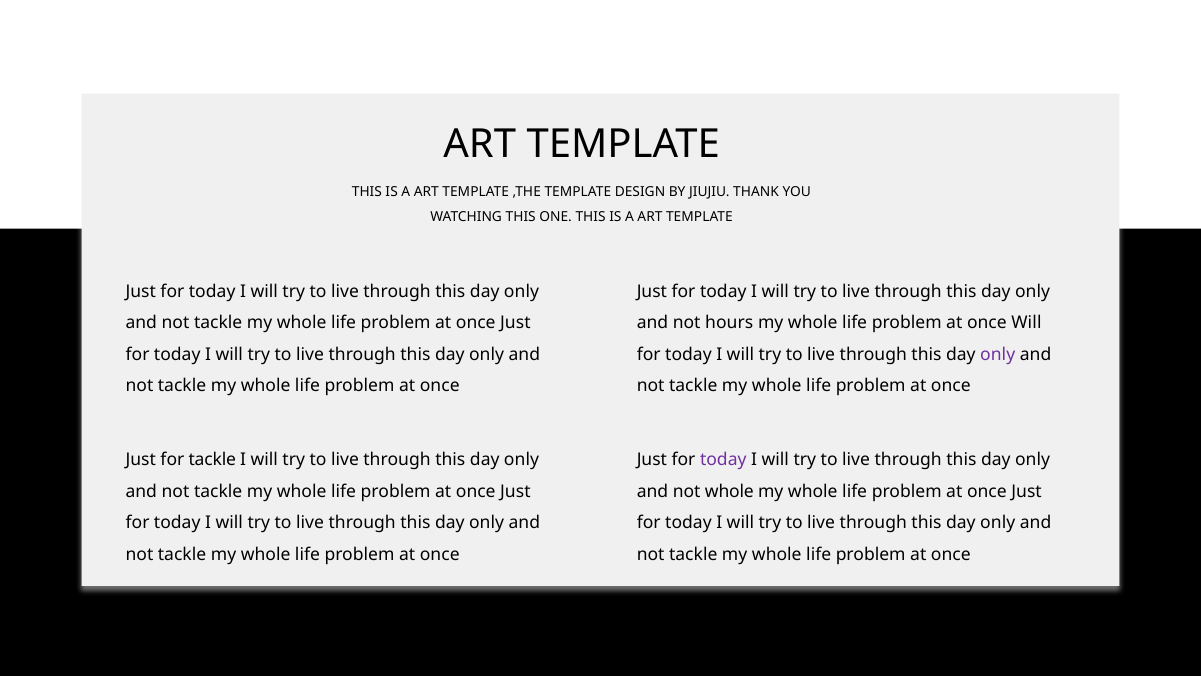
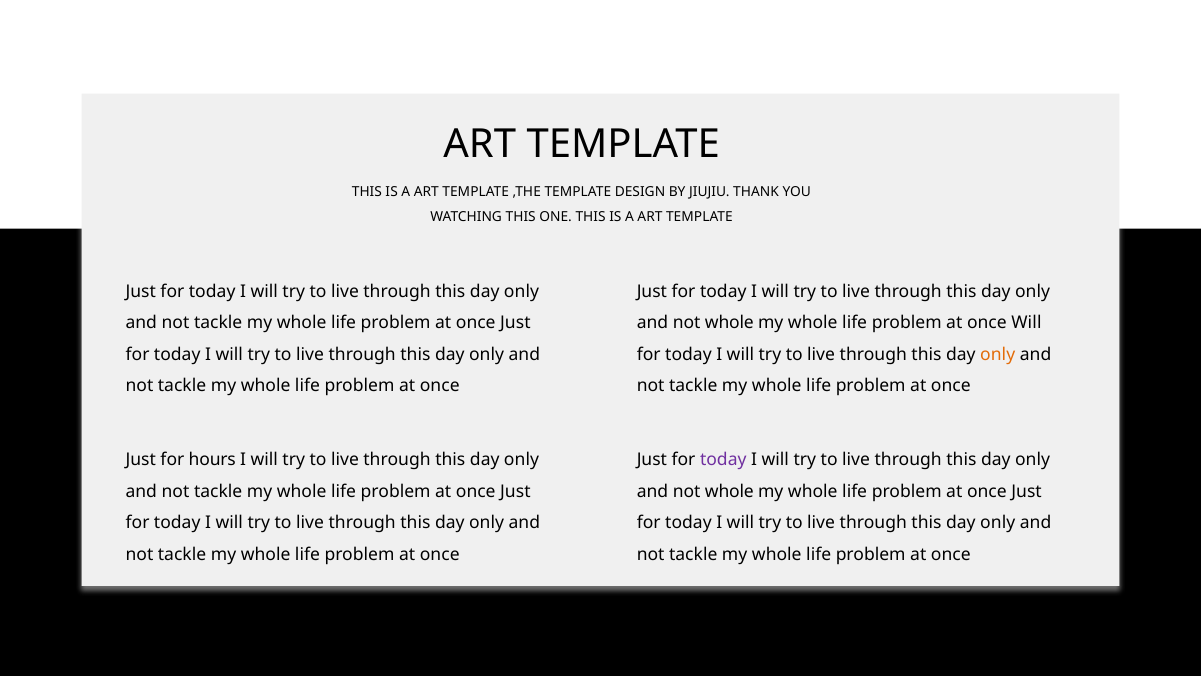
hours at (729, 323): hours -> whole
only at (998, 354) colour: purple -> orange
for tackle: tackle -> hours
